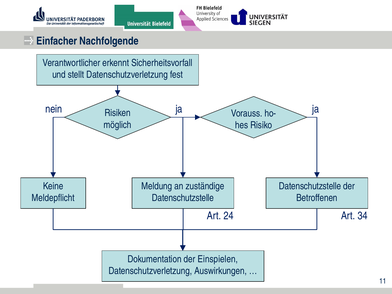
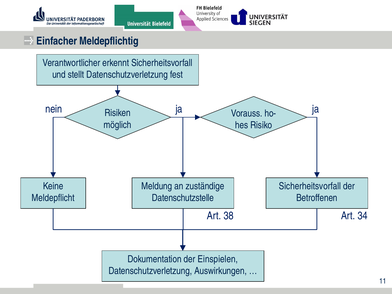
Nachfolgende: Nachfolgende -> Meldepflichtig
Datenschutzstelle at (310, 186): Datenschutzstelle -> Sicherheitsvorfall
24: 24 -> 38
